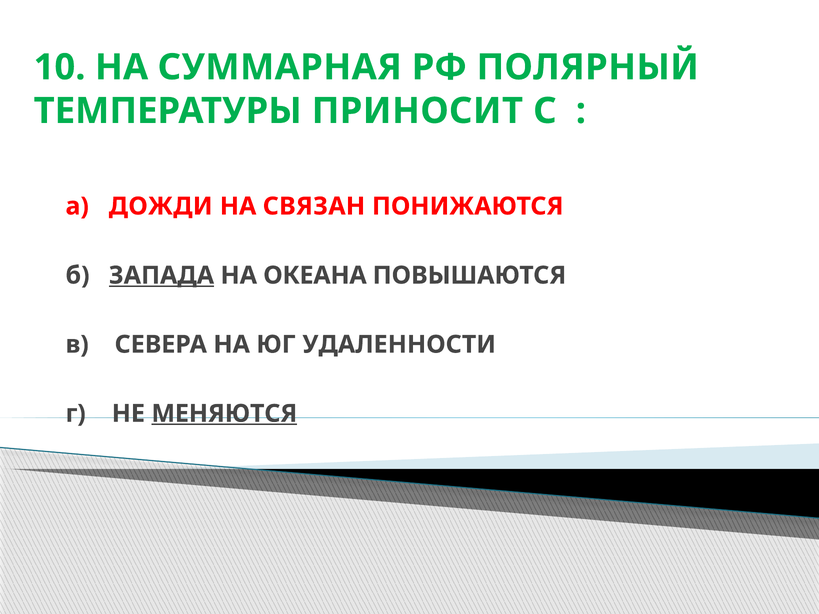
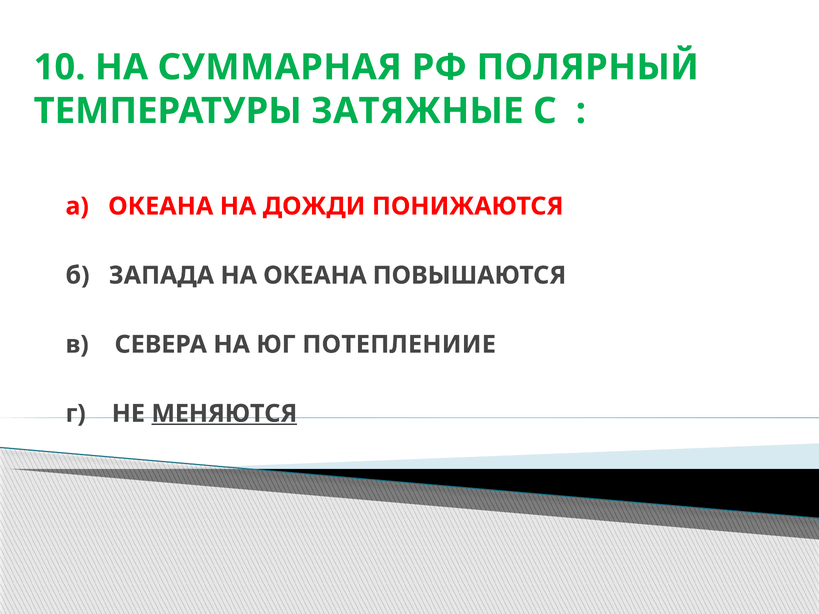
ПРИНОСИТ: ПРИНОСИТ -> ЗАТЯЖНЫЕ
а ДОЖДИ: ДОЖДИ -> ОКЕАНА
СВЯЗАН: СВЯЗАН -> ДОЖДИ
ЗАПАДА underline: present -> none
УДАЛЕННОСТИ: УДАЛЕННОСТИ -> ПОТЕПЛЕНИИЕ
